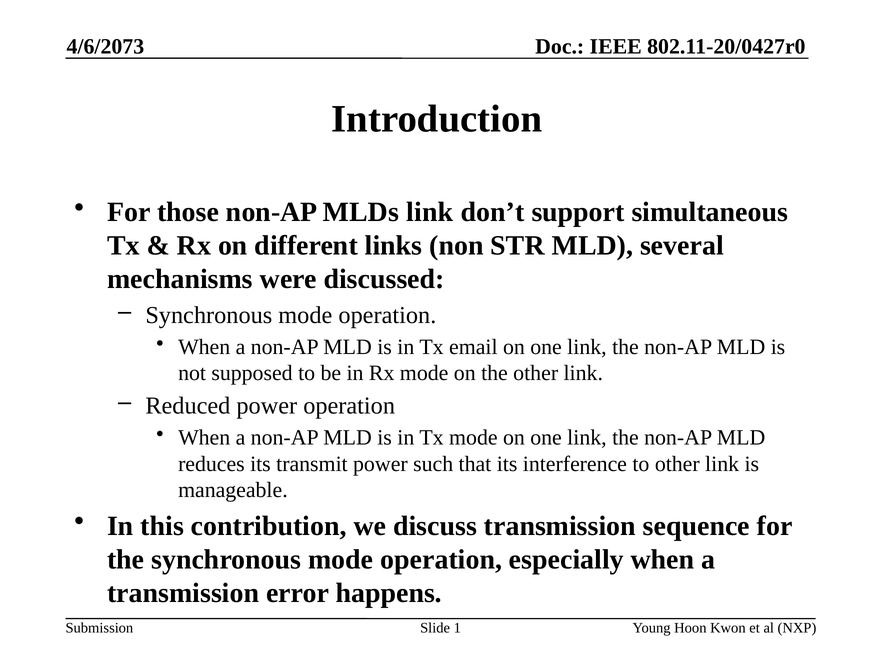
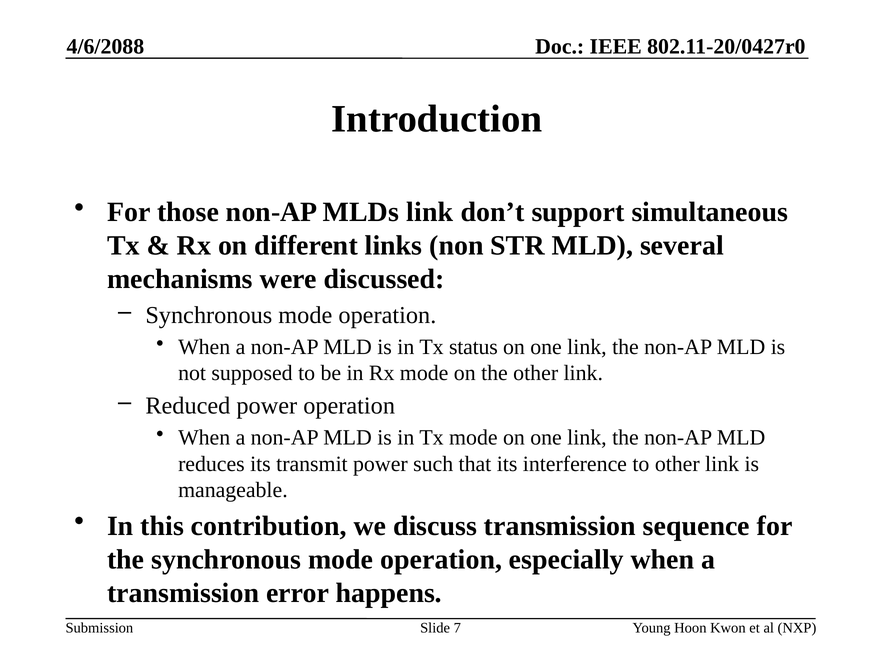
4/6/2073: 4/6/2073 -> 4/6/2088
email: email -> status
1: 1 -> 7
